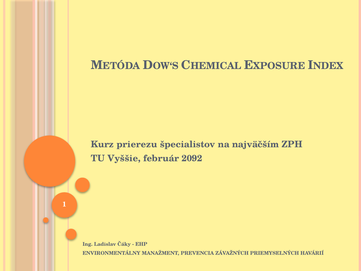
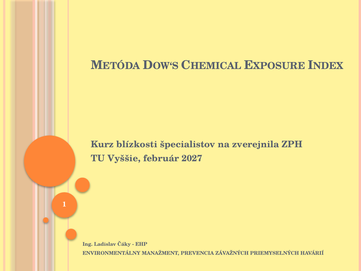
prierezu: prierezu -> blízkosti
najväčším: najväčším -> zverejnila
2092: 2092 -> 2027
